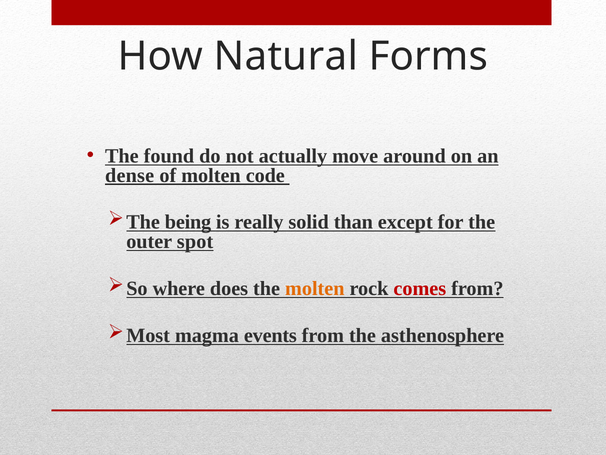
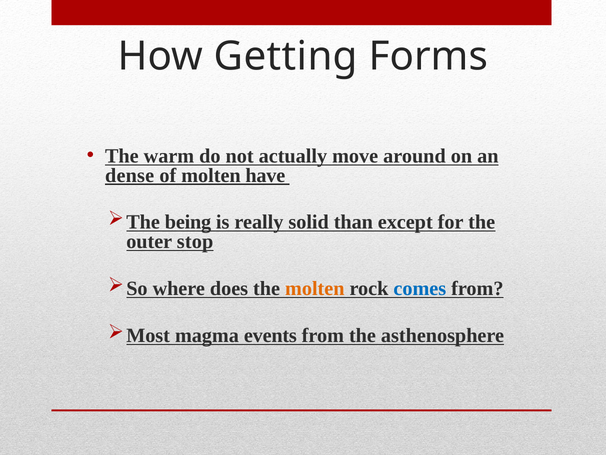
Natural: Natural -> Getting
found: found -> warm
code: code -> have
spot: spot -> stop
comes colour: red -> blue
